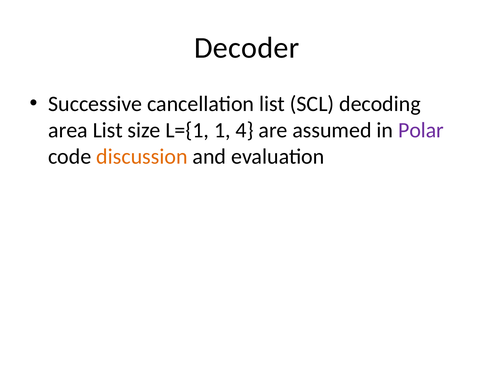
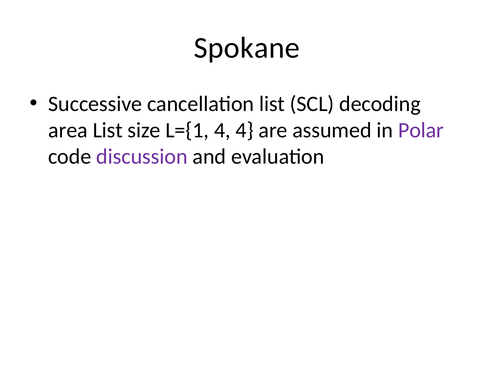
Decoder: Decoder -> Spokane
L={1 1: 1 -> 4
discussion colour: orange -> purple
